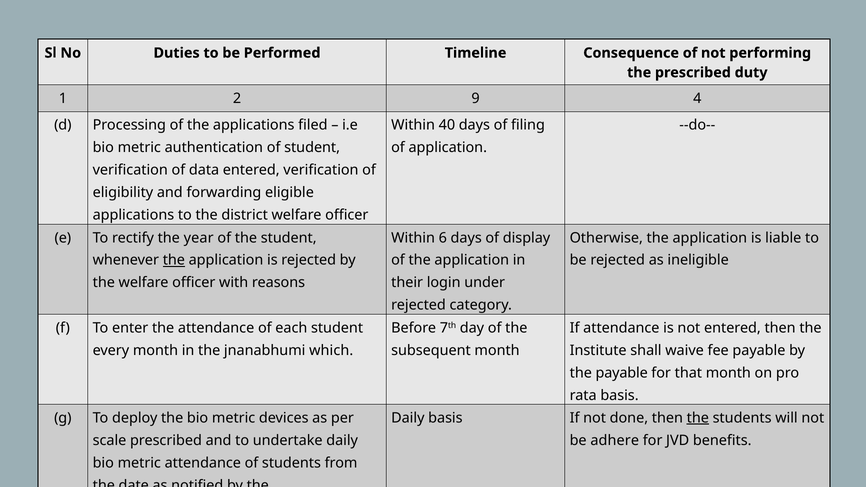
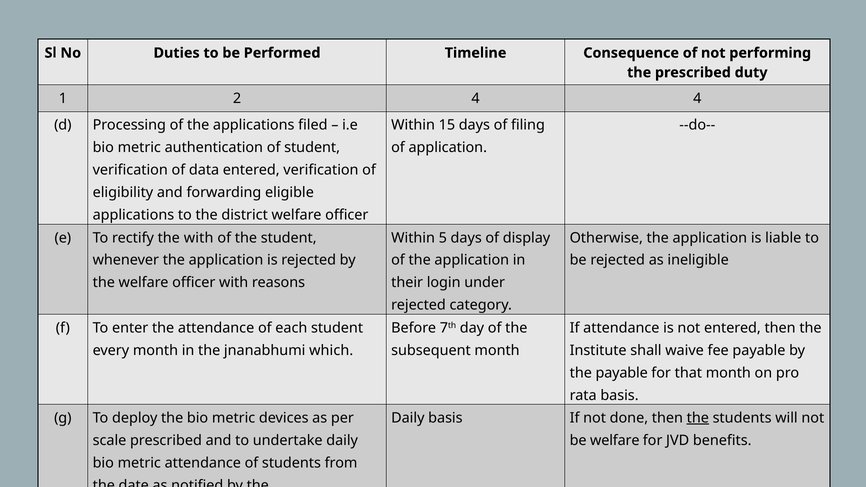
2 9: 9 -> 4
40: 40 -> 15
the year: year -> with
6: 6 -> 5
the at (174, 260) underline: present -> none
be adhere: adhere -> welfare
